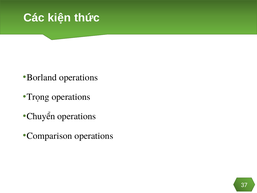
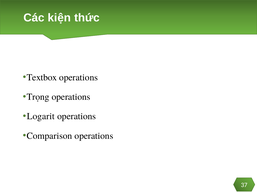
Borland: Borland -> Textbox
Chuyển: Chuyển -> Logarit
